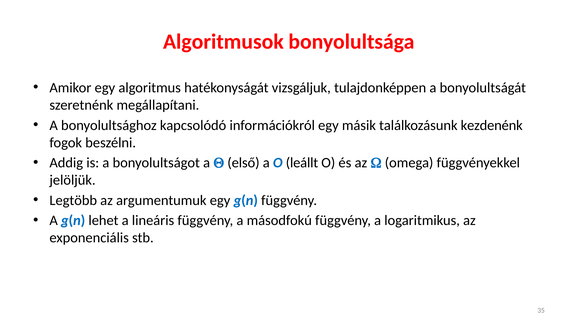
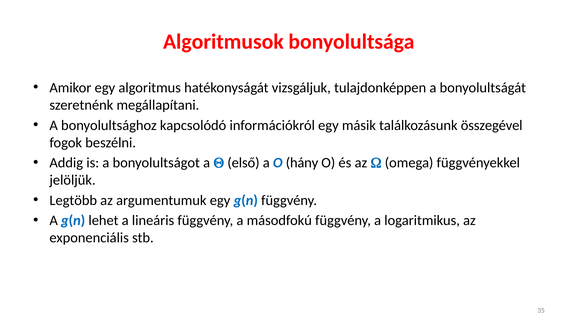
kezdenénk: kezdenénk -> összegével
leállt: leállt -> hány
